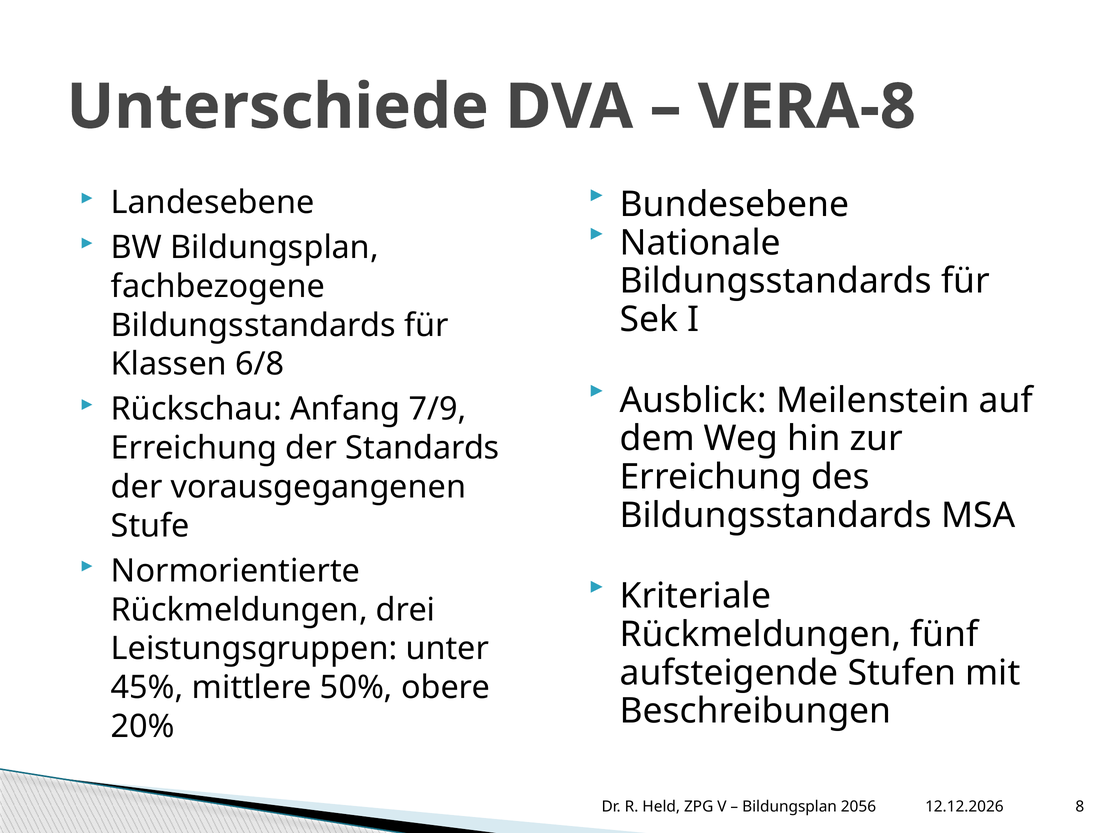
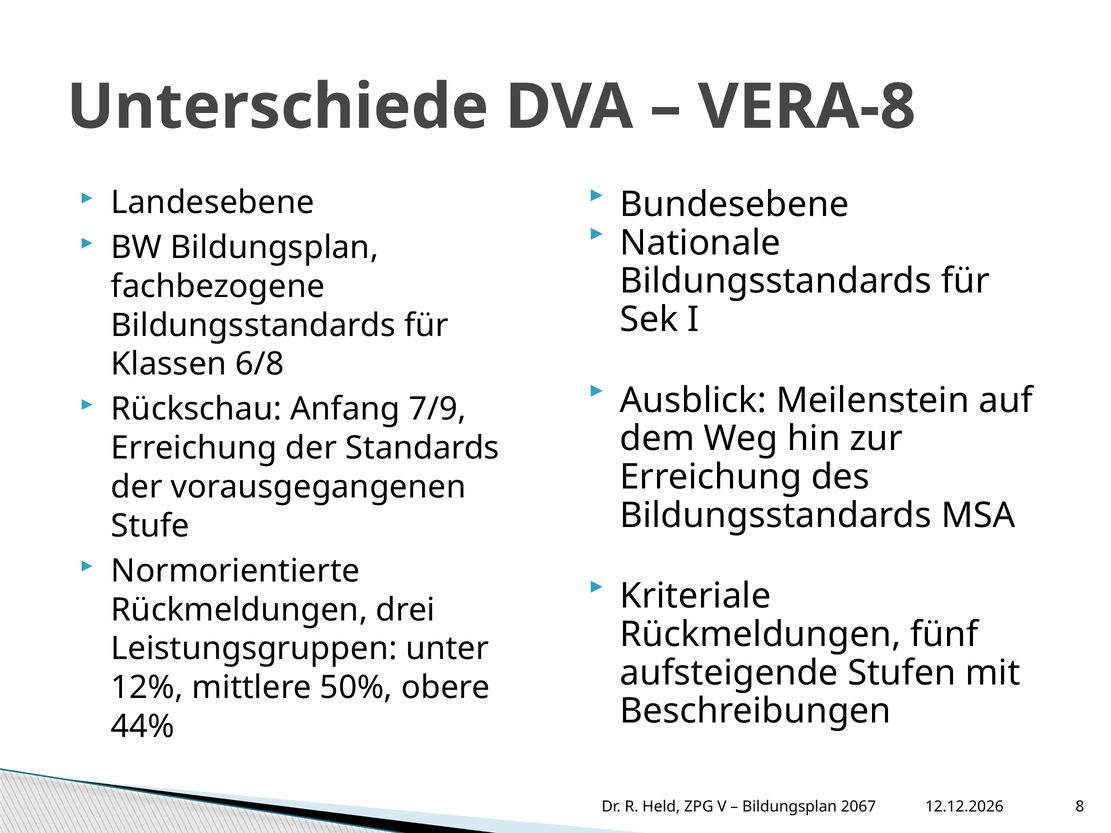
45%: 45% -> 12%
20%: 20% -> 44%
2056: 2056 -> 2067
